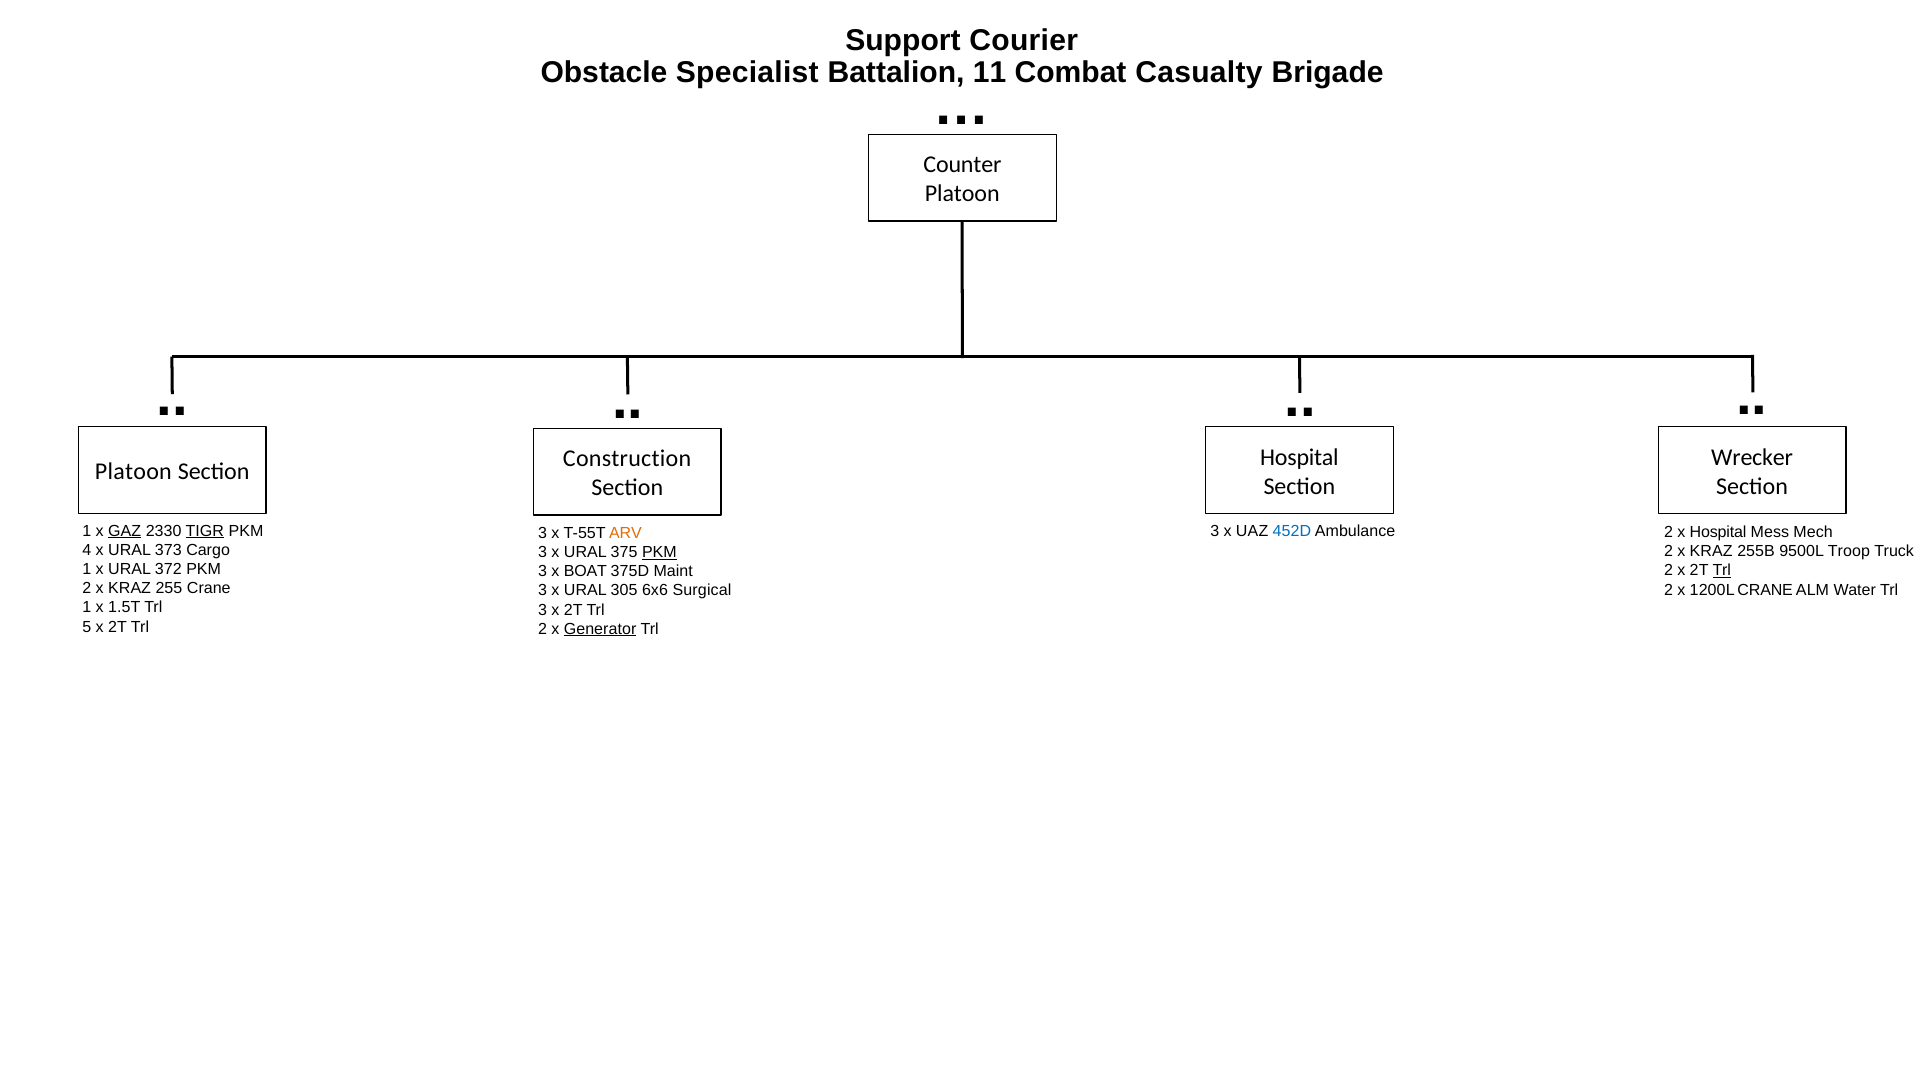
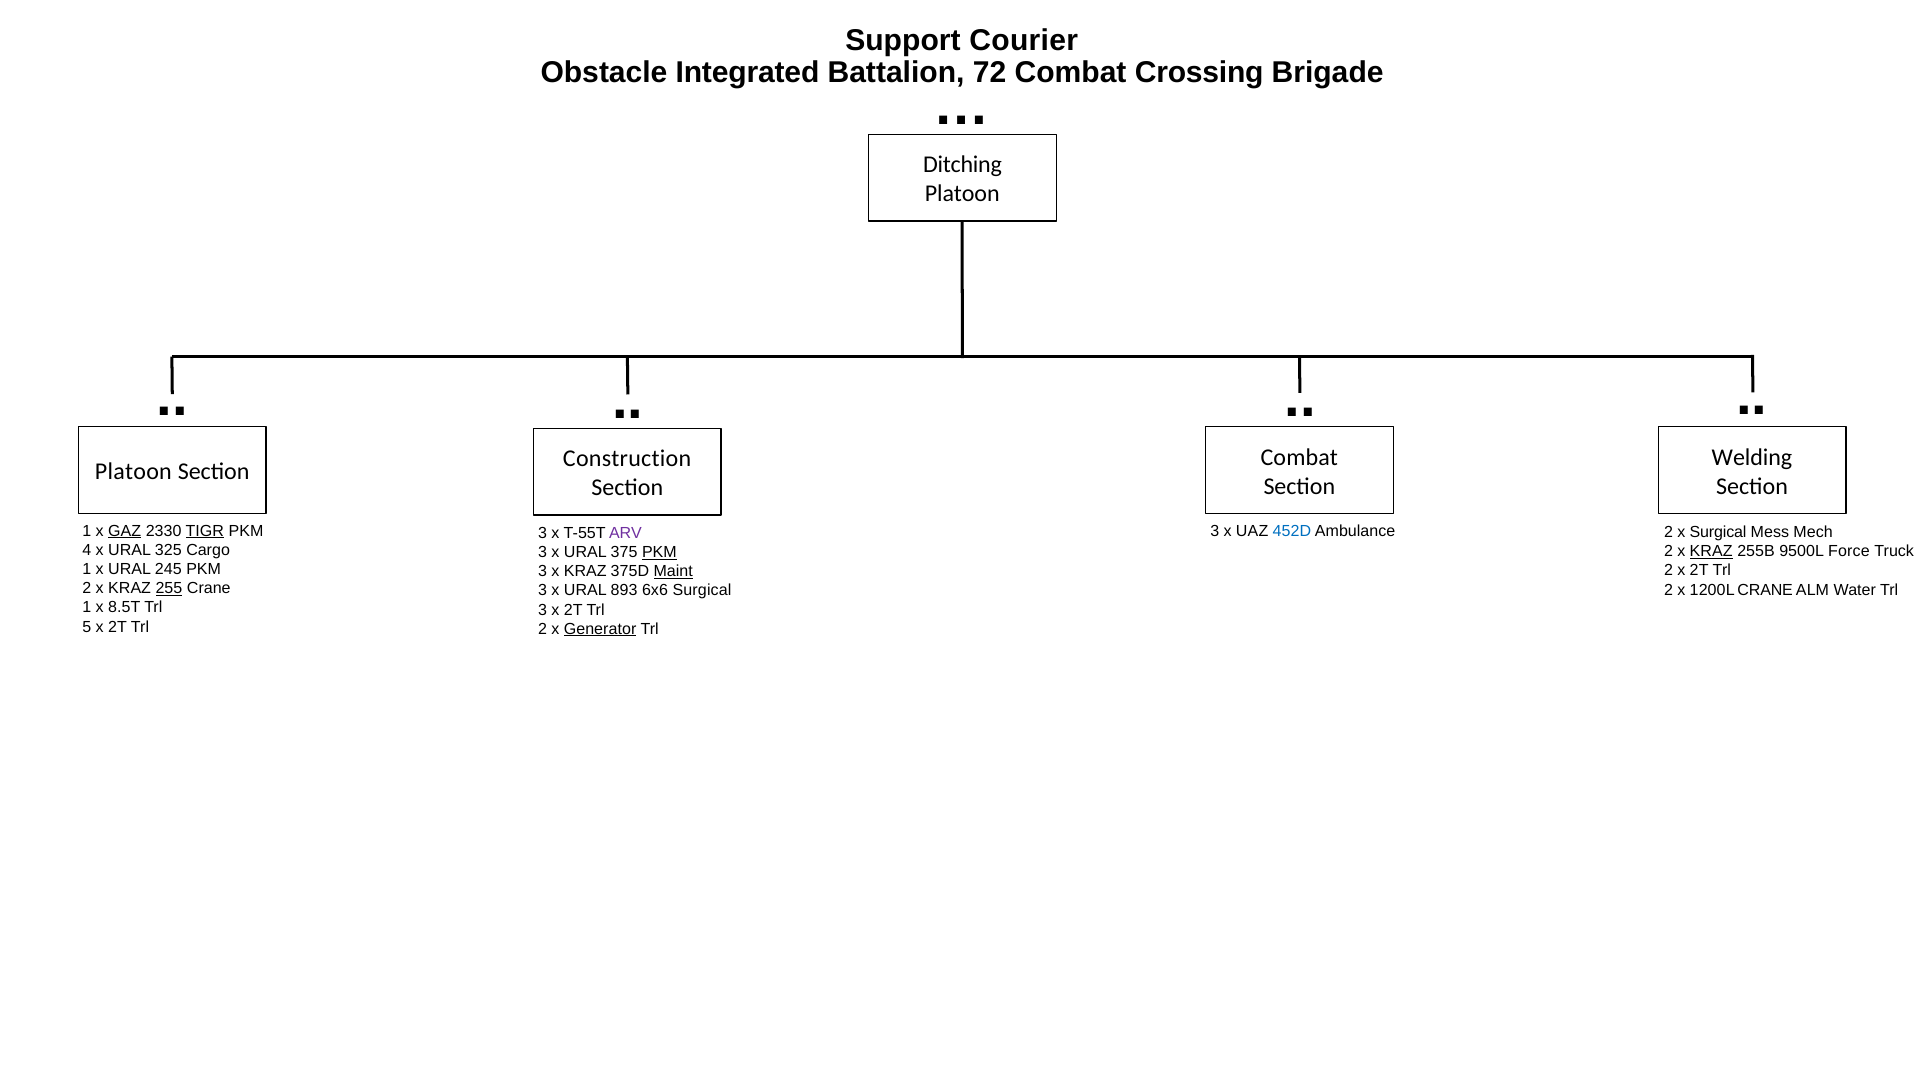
Specialist: Specialist -> Integrated
11: 11 -> 72
Casualty: Casualty -> Crossing
Counter: Counter -> Ditching
Hospital at (1299, 457): Hospital -> Combat
Wrecker: Wrecker -> Welding
x Hospital: Hospital -> Surgical
ARV colour: orange -> purple
373: 373 -> 325
KRAZ at (1711, 551) underline: none -> present
Troop: Troop -> Force
372: 372 -> 245
Trl at (1722, 571) underline: present -> none
3 x BOAT: BOAT -> KRAZ
Maint underline: none -> present
255 underline: none -> present
305: 305 -> 893
1.5T: 1.5T -> 8.5T
